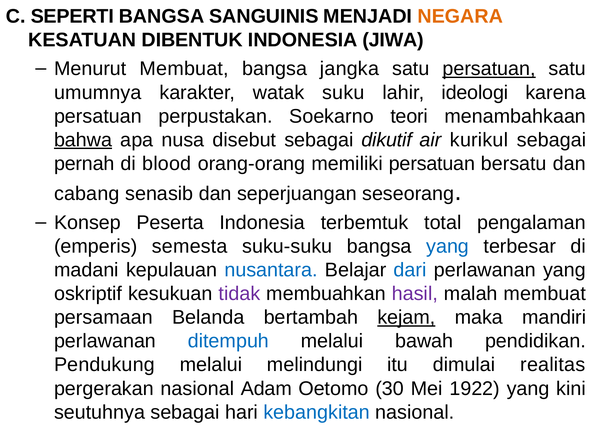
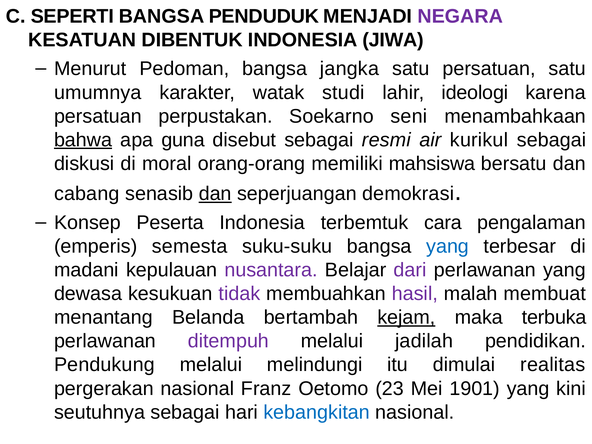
SANGUINIS: SANGUINIS -> PENDUDUK
NEGARA colour: orange -> purple
Menurut Membuat: Membuat -> Pedoman
persatuan at (489, 69) underline: present -> none
suku: suku -> studi
teori: teori -> seni
nusa: nusa -> guna
dikutif: dikutif -> resmi
pernah: pernah -> diskusi
blood: blood -> moral
memiliki persatuan: persatuan -> mahsiswa
dan at (215, 194) underline: none -> present
seseorang: seseorang -> demokrasi
total: total -> cara
nusantara colour: blue -> purple
dari colour: blue -> purple
oskriptif: oskriptif -> dewasa
persamaan: persamaan -> menantang
mandiri: mandiri -> terbuka
ditempuh colour: blue -> purple
bawah: bawah -> jadilah
Adam: Adam -> Franz
30: 30 -> 23
1922: 1922 -> 1901
